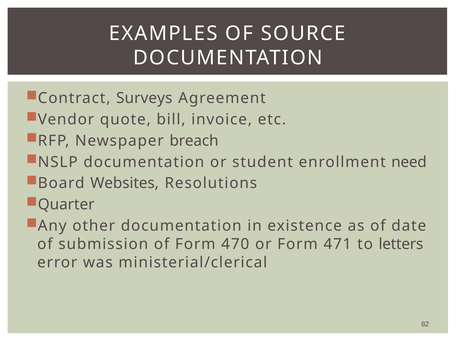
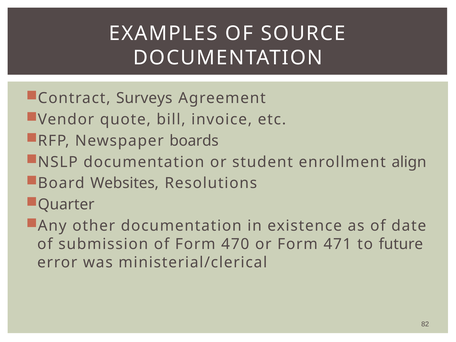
breach: breach -> boards
need: need -> align
letters: letters -> future
